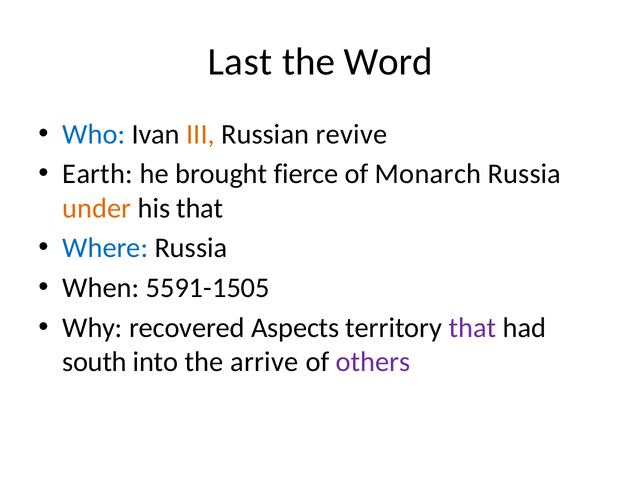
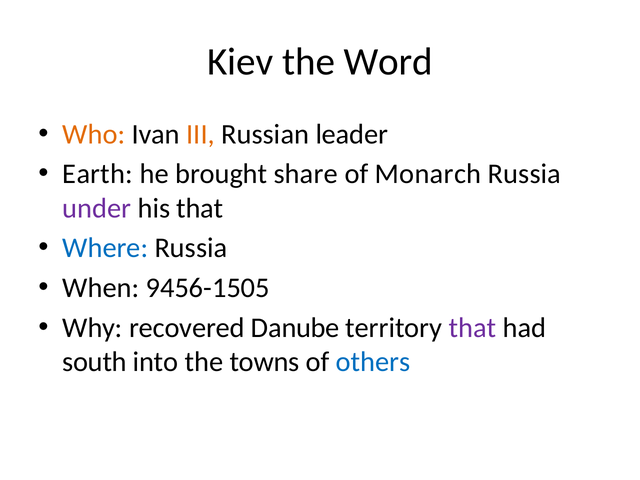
Last: Last -> Kiev
Who colour: blue -> orange
revive: revive -> leader
fierce: fierce -> share
under colour: orange -> purple
5591-1505: 5591-1505 -> 9456-1505
Aspects: Aspects -> Danube
arrive: arrive -> towns
others colour: purple -> blue
